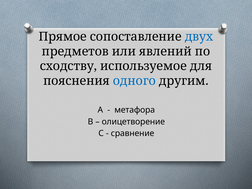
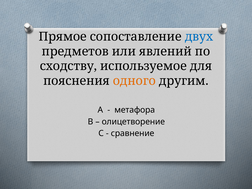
одного colour: blue -> orange
